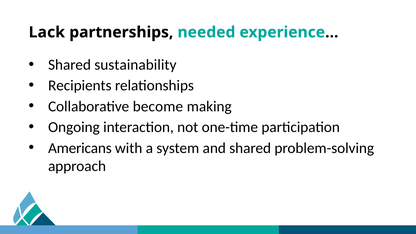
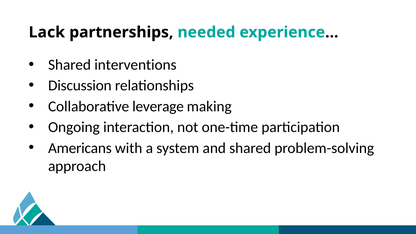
sustainability: sustainability -> interventions
Recipients: Recipients -> Discussion
become: become -> leverage
